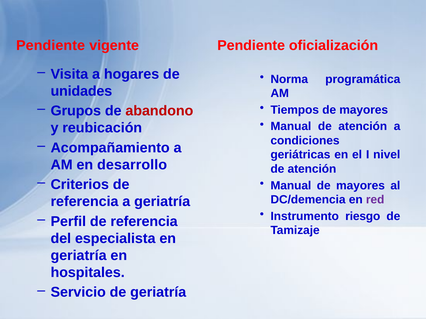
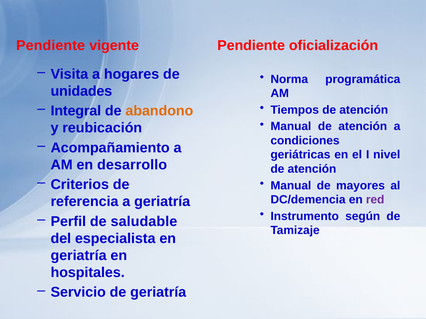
Grupos: Grupos -> Integral
abandono colour: red -> orange
Tiempos de mayores: mayores -> atención
riesgo: riesgo -> según
Perfil de referencia: referencia -> saludable
